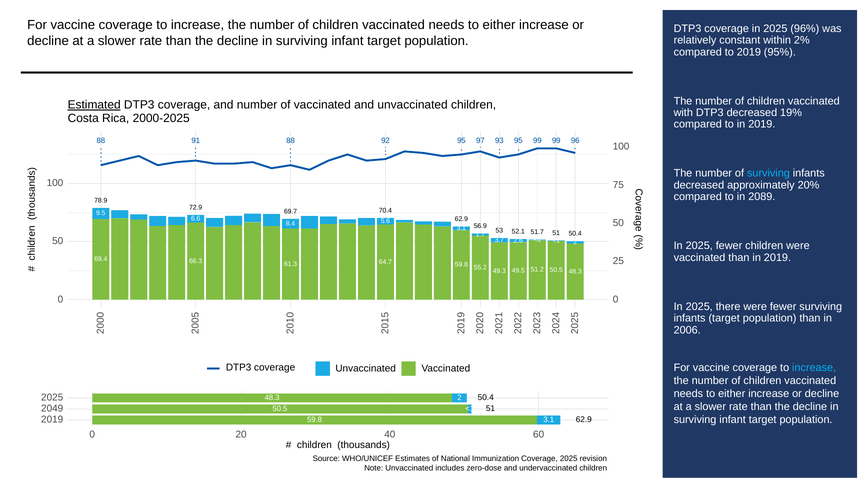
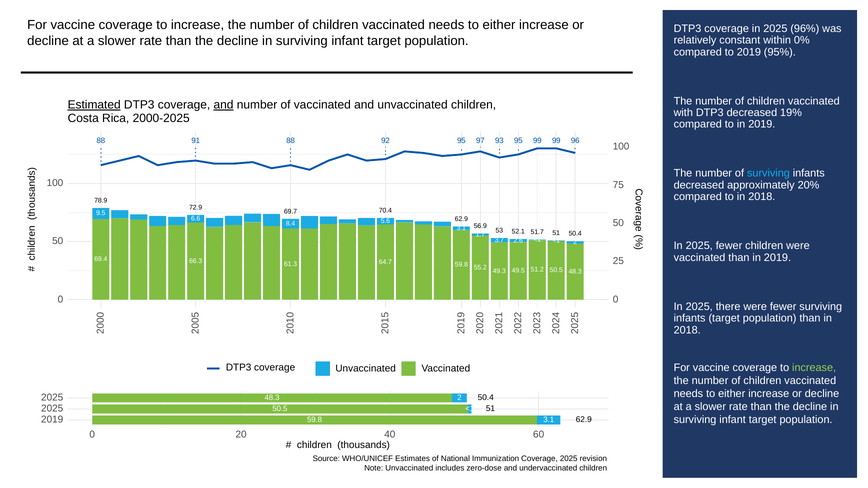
2%: 2% -> 0%
and at (224, 105) underline: none -> present
to in 2089: 2089 -> 2018
2006 at (687, 330): 2006 -> 2018
increase at (814, 368) colour: light blue -> light green
2049 at (52, 409): 2049 -> 2025
